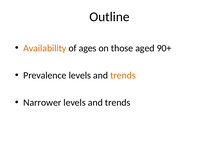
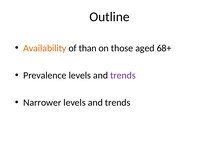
ages: ages -> than
90+: 90+ -> 68+
trends at (123, 75) colour: orange -> purple
